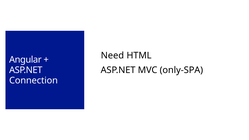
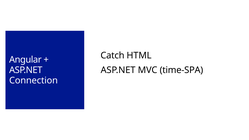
Need: Need -> Catch
only-SPA: only-SPA -> time-SPA
